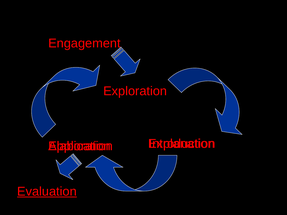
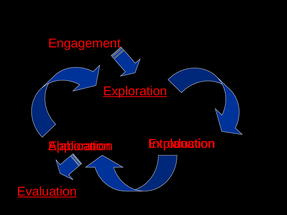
Exploration underline: none -> present
